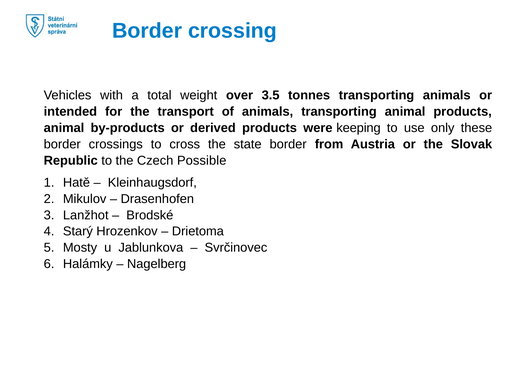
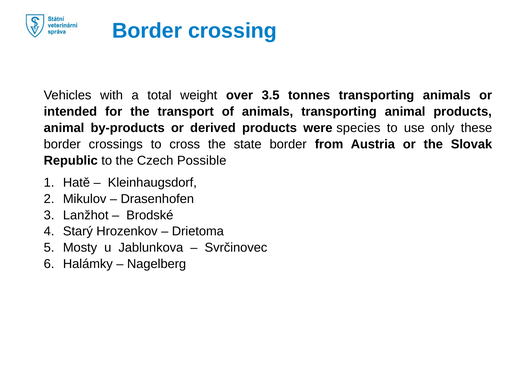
keeping: keeping -> species
